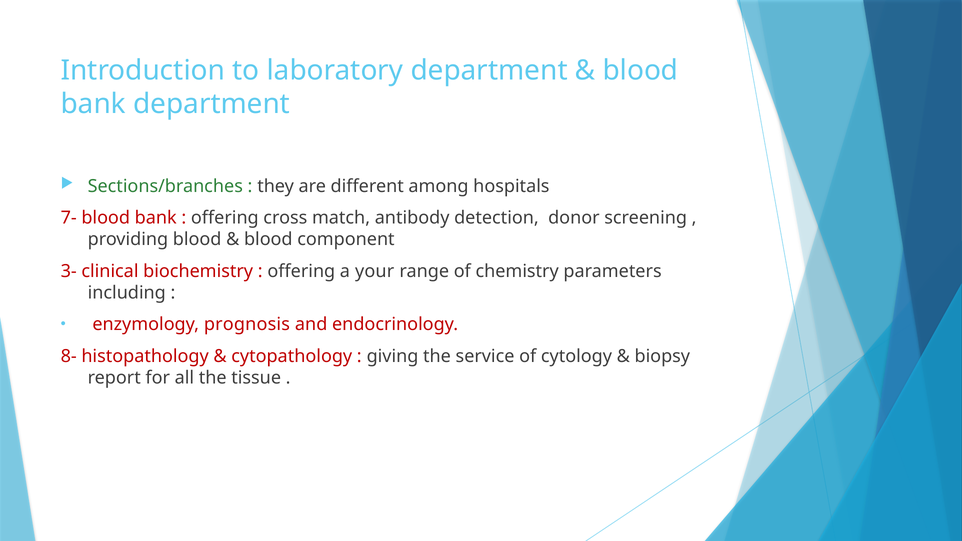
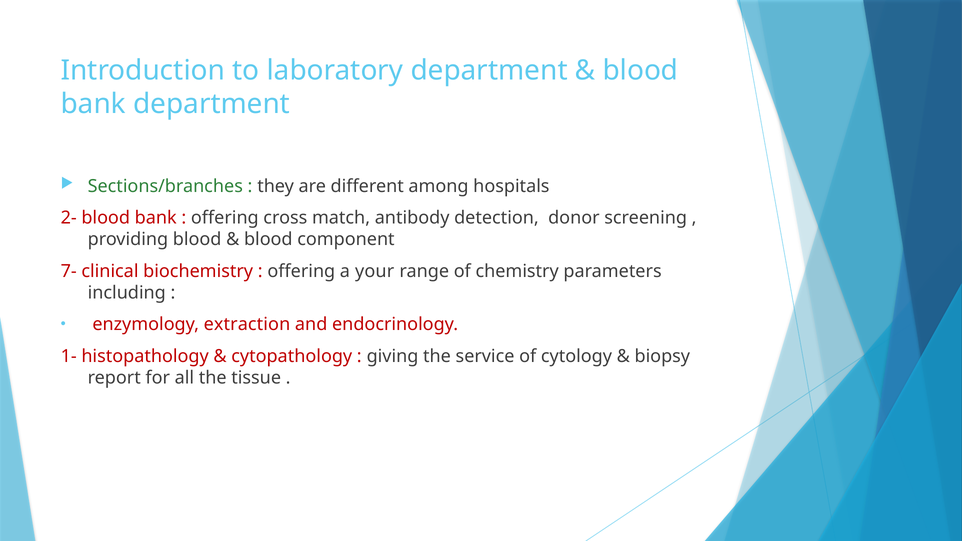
7-: 7- -> 2-
3-: 3- -> 7-
prognosis: prognosis -> extraction
8-: 8- -> 1-
